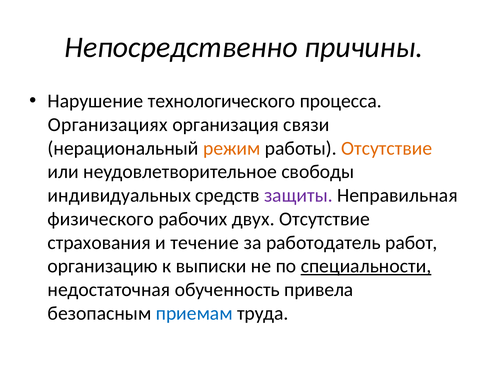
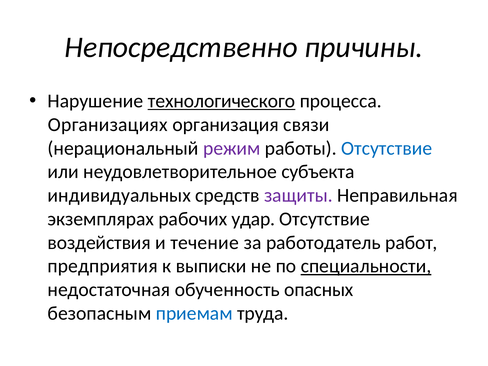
технологического underline: none -> present
режим colour: orange -> purple
Отсутствие at (387, 148) colour: orange -> blue
свободы: свободы -> субъекта
физического: физического -> экземплярах
двух: двух -> удар
страхования: страхования -> воздействия
организацию: организацию -> предприятия
привела: привела -> опасных
